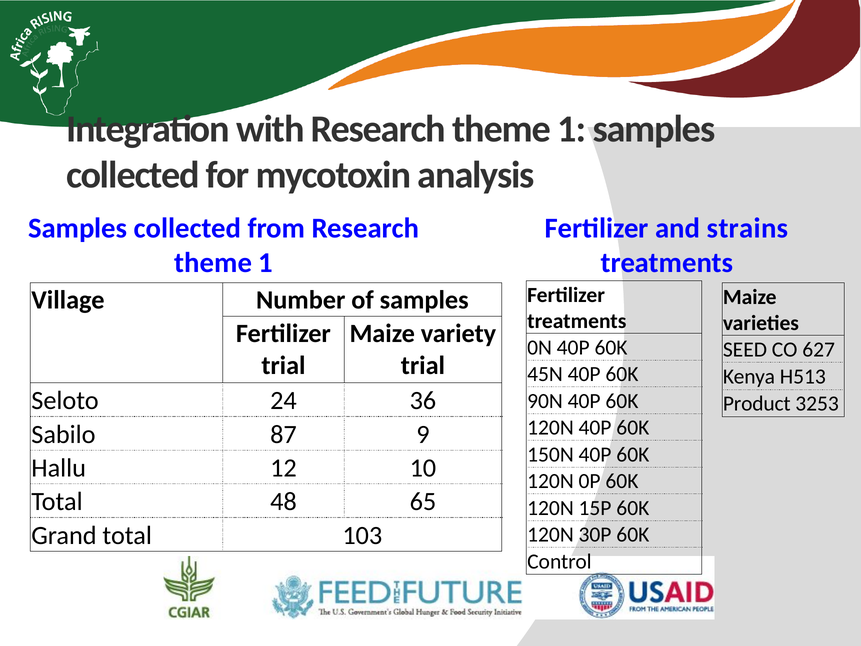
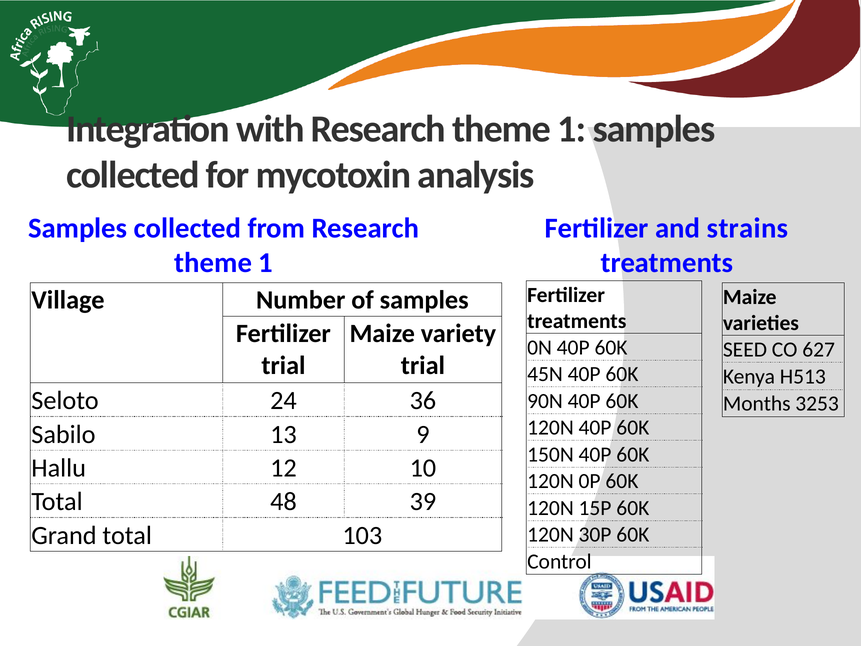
Product: Product -> Months
87: 87 -> 13
65: 65 -> 39
